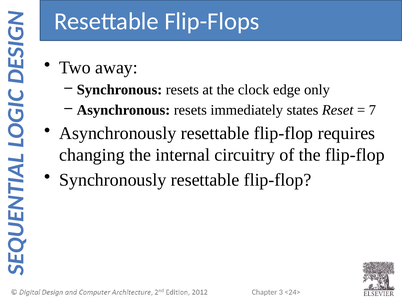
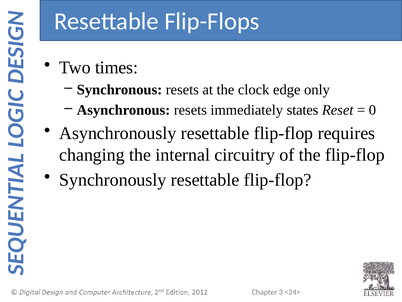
away: away -> times
7: 7 -> 0
